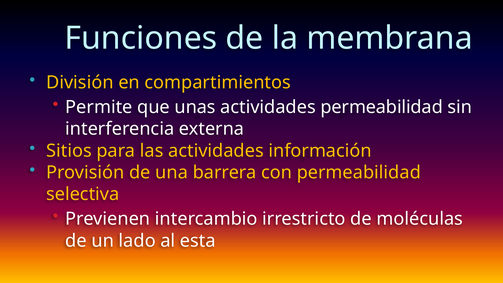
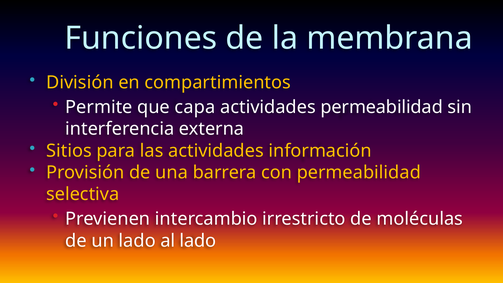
unas: unas -> capa
al esta: esta -> lado
